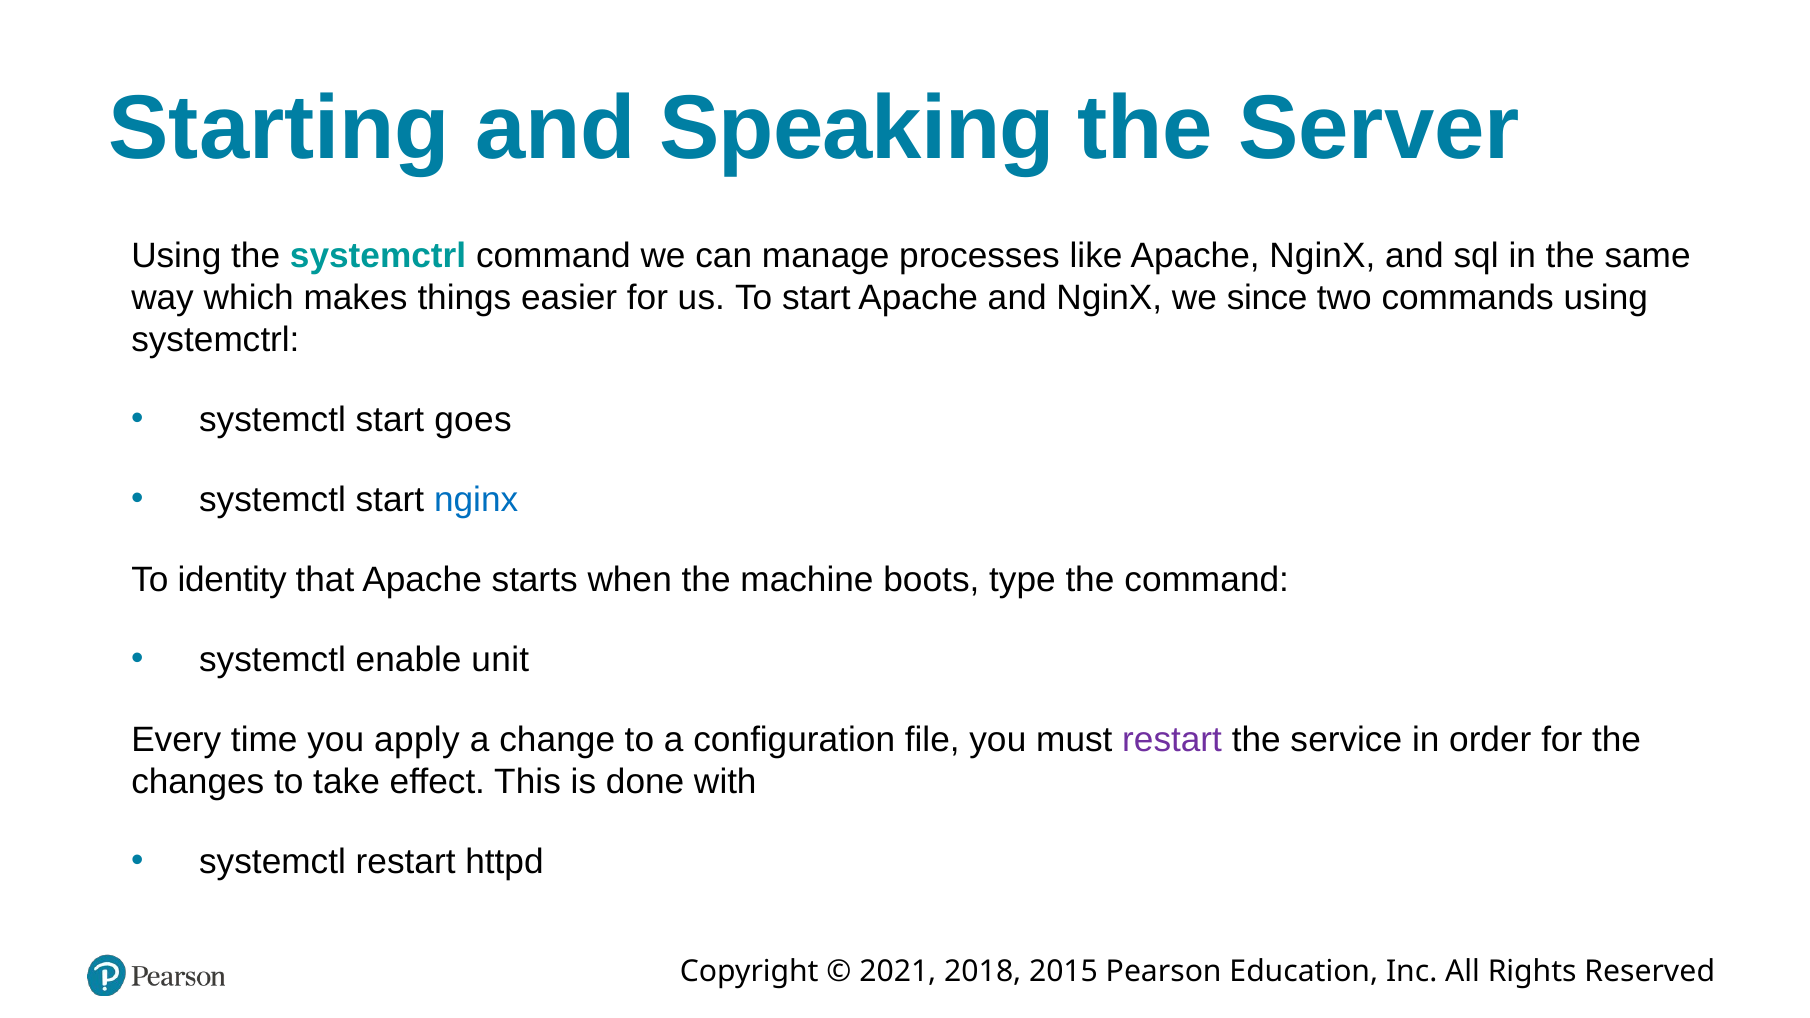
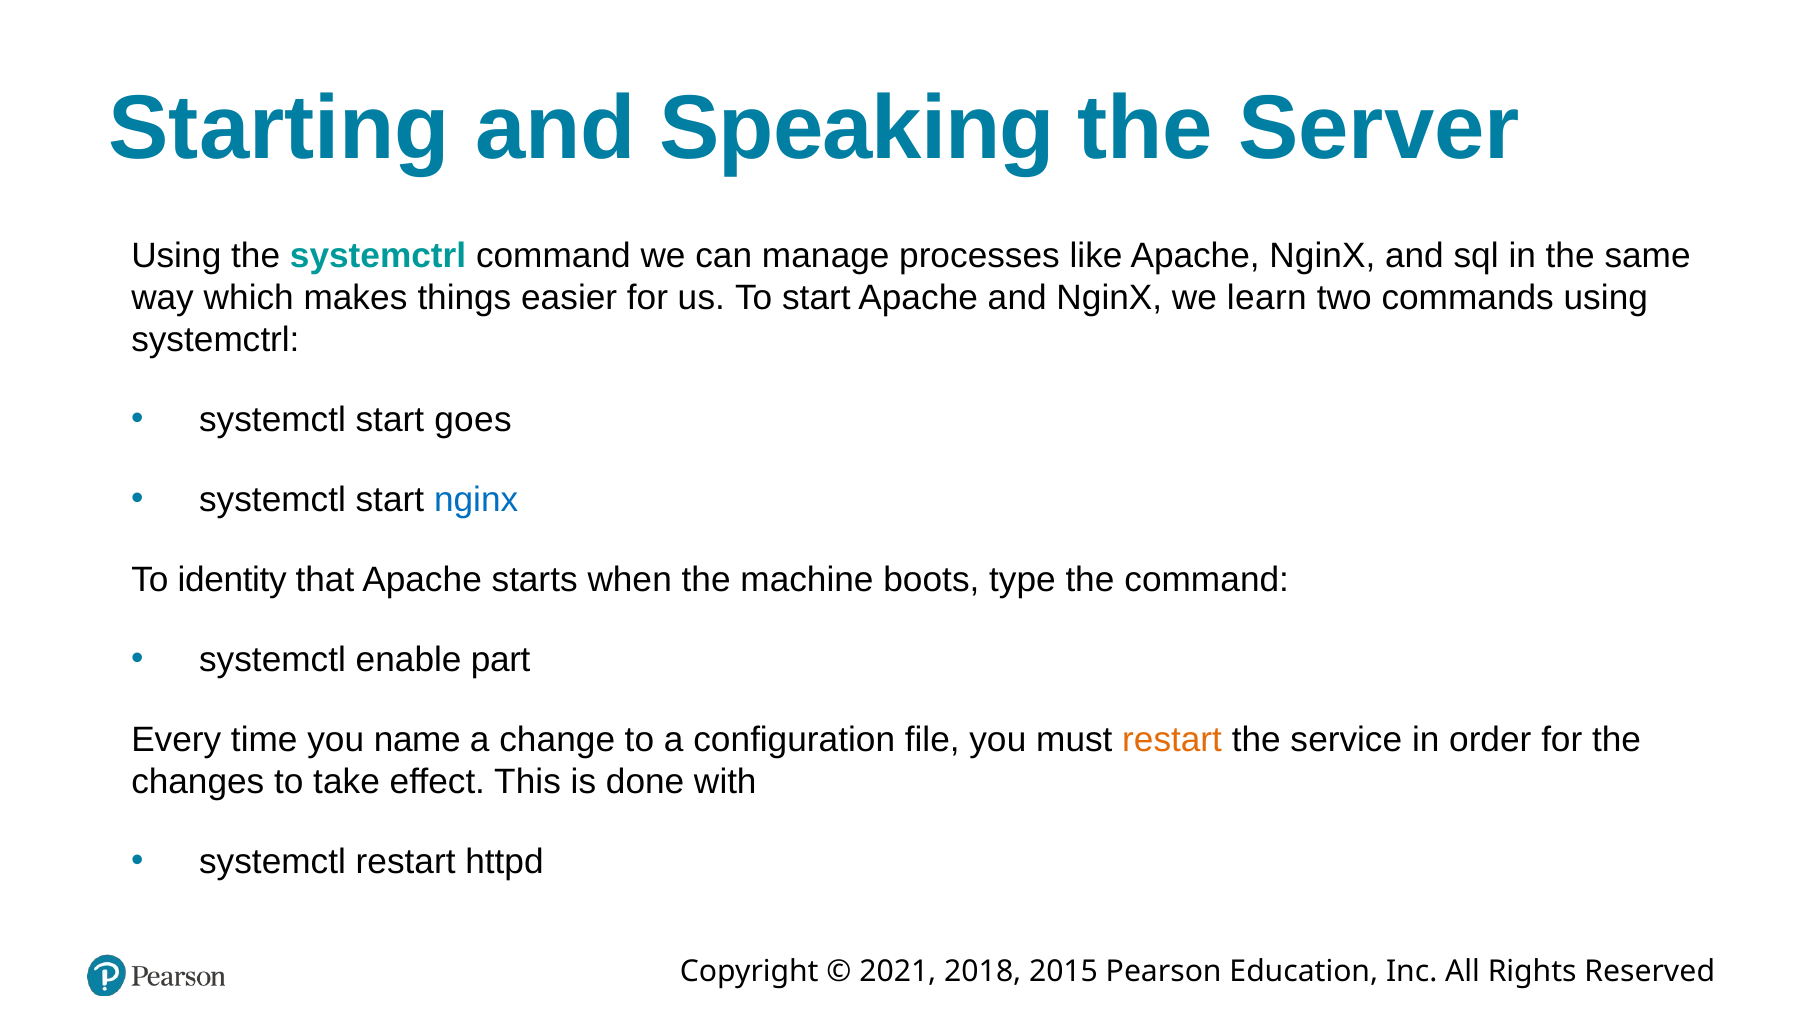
since: since -> learn
unit: unit -> part
apply: apply -> name
restart at (1172, 740) colour: purple -> orange
